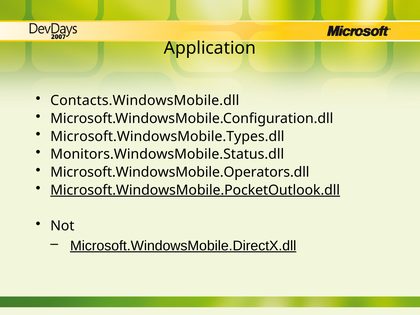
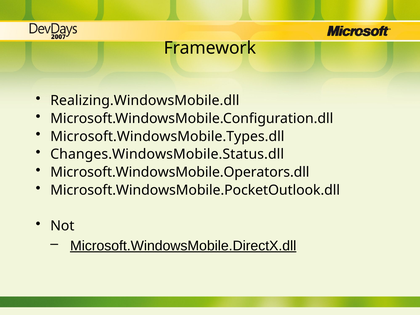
Application: Application -> Framework
Contacts.WindowsMobile.dll: Contacts.WindowsMobile.dll -> Realizing.WindowsMobile.dll
Monitors.WindowsMobile.Status.dll: Monitors.WindowsMobile.Status.dll -> Changes.WindowsMobile.Status.dll
Microsoft.WindowsMobile.PocketOutlook.dll underline: present -> none
